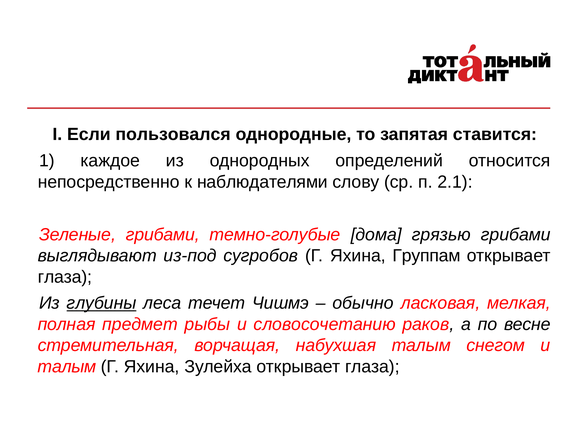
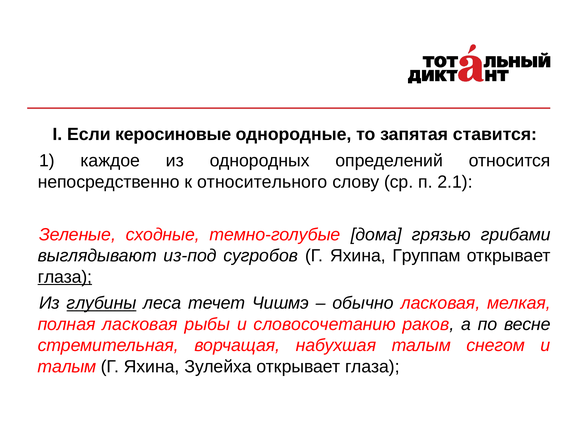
пользовался: пользовался -> керосиновые
наблюдателями: наблюдателями -> относительного
Зеленые грибами: грибами -> сходные
глаза at (65, 277) underline: none -> present
полная предмет: предмет -> ласковая
